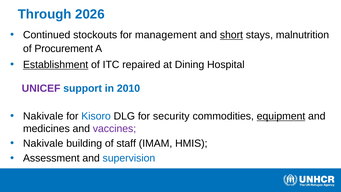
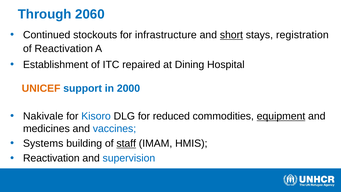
2026: 2026 -> 2060
management: management -> infrastructure
malnutrition: malnutrition -> registration
of Procurement: Procurement -> Reactivation
Establishment underline: present -> none
UNICEF colour: purple -> orange
2010: 2010 -> 2000
security: security -> reduced
vaccines colour: purple -> blue
Nakivale at (43, 143): Nakivale -> Systems
staff underline: none -> present
Assessment at (51, 158): Assessment -> Reactivation
